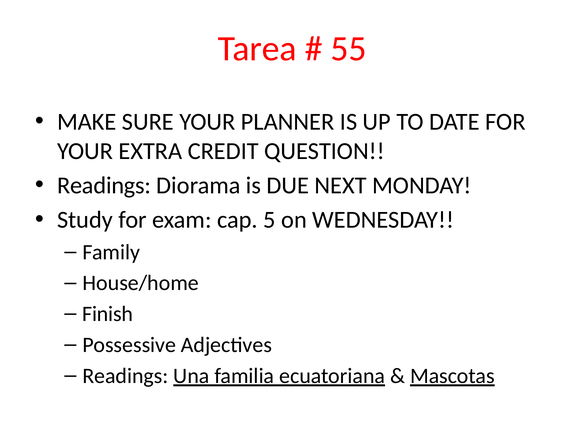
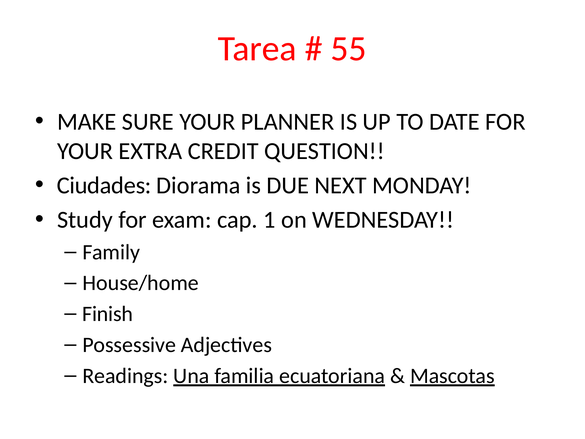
Readings at (104, 185): Readings -> Ciudades
5: 5 -> 1
